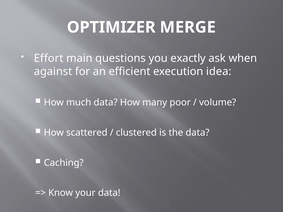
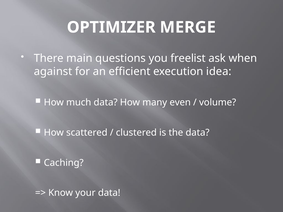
Effort: Effort -> There
exactly: exactly -> freelist
poor: poor -> even
